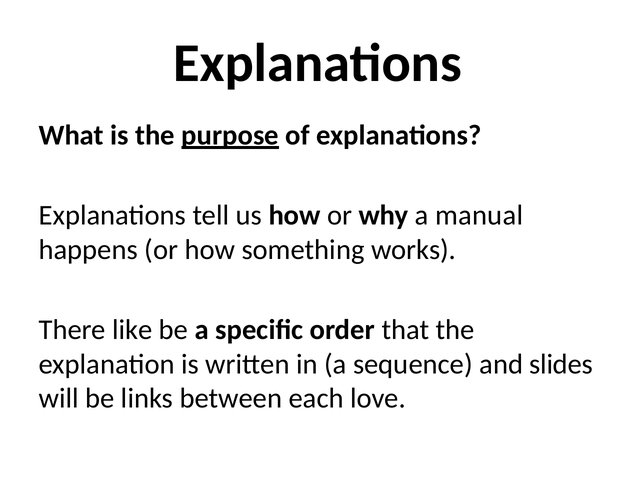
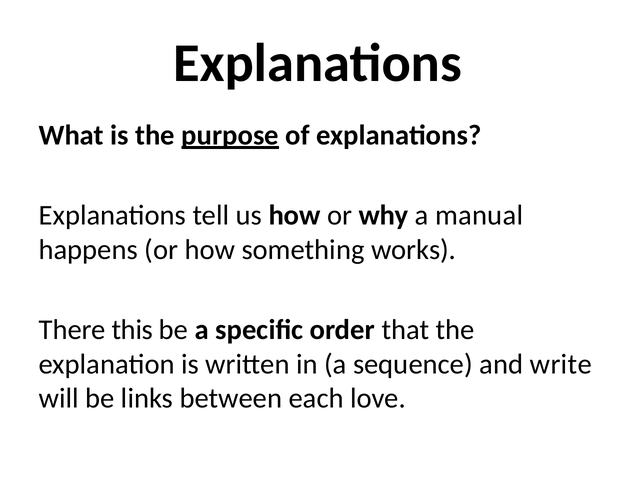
like: like -> this
slides: slides -> write
